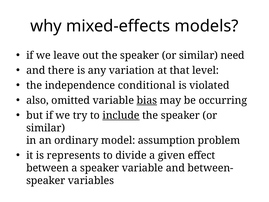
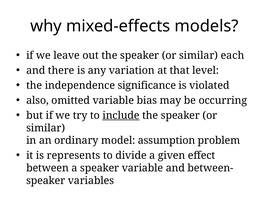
need: need -> each
conditional: conditional -> significance
bias underline: present -> none
